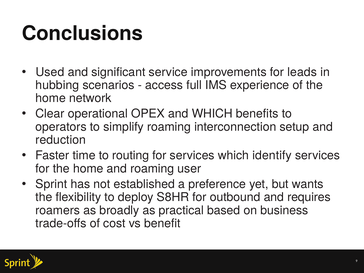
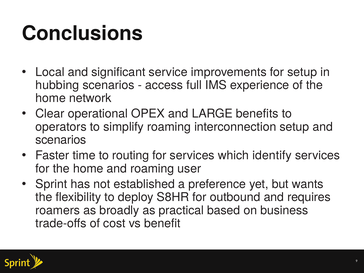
Used: Used -> Local
for leads: leads -> setup
and WHICH: WHICH -> LARGE
reduction at (61, 140): reduction -> scenarios
